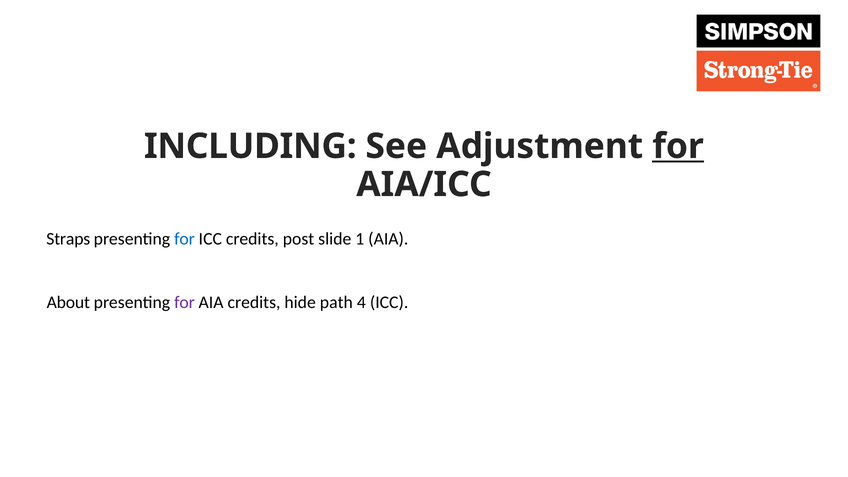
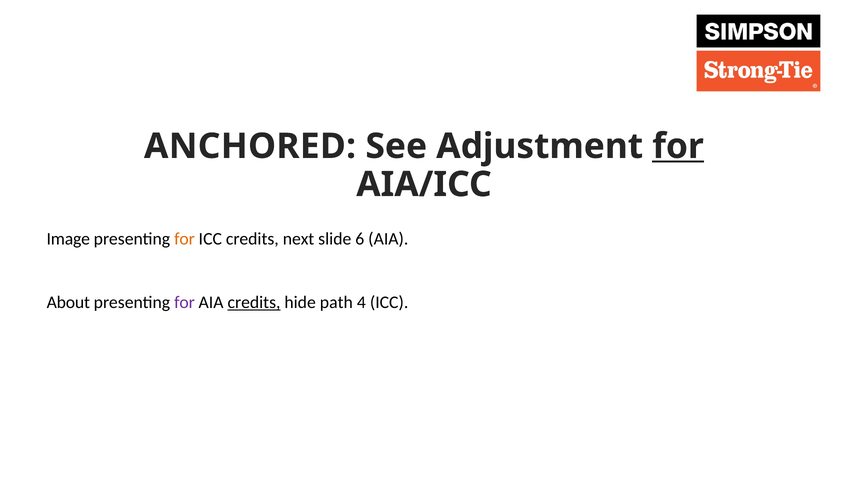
INCLUDING: INCLUDING -> ANCHORED
Straps: Straps -> Image
for at (184, 239) colour: blue -> orange
post: post -> next
1: 1 -> 6
credits at (254, 303) underline: none -> present
